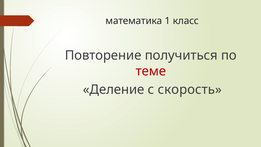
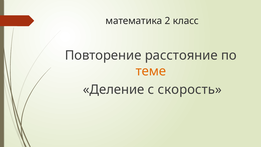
1: 1 -> 2
получиться: получиться -> расстояние
теме colour: red -> orange
